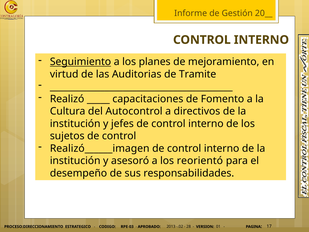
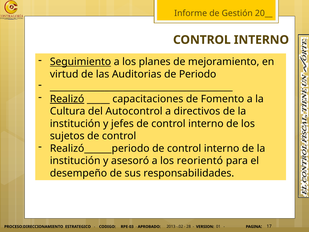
Tramite: Tramite -> Periodo
Realizó underline: none -> present
Realizó______imagen: Realizó______imagen -> Realizó______periodo
